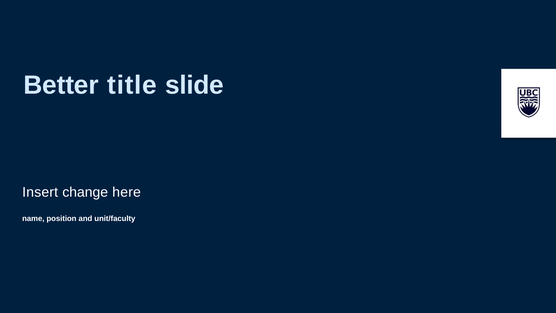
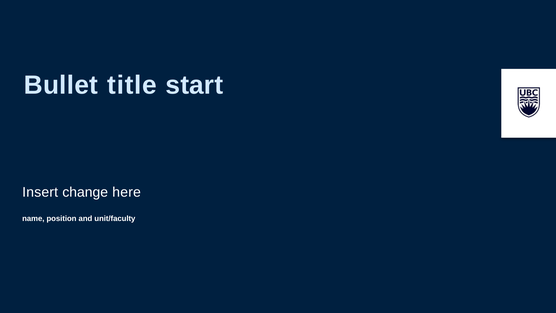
Better: Better -> Bullet
slide: slide -> start
